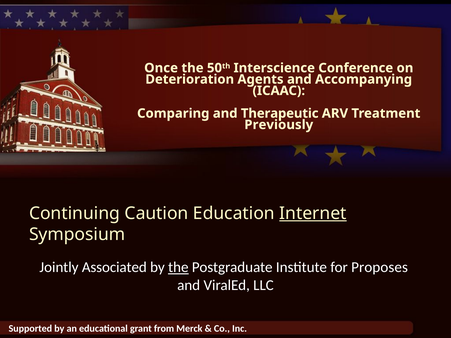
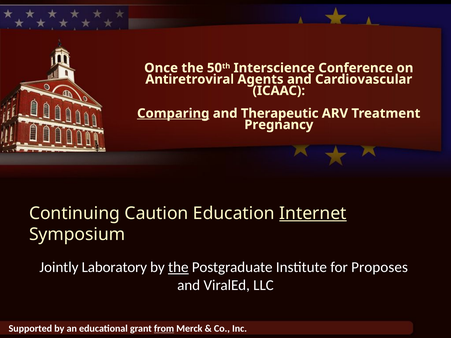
Deterioration: Deterioration -> Antiretroviral
Accompanying: Accompanying -> Cardiovascular
Comparing underline: none -> present
Previously: Previously -> Pregnancy
Associated: Associated -> Laboratory
from underline: none -> present
